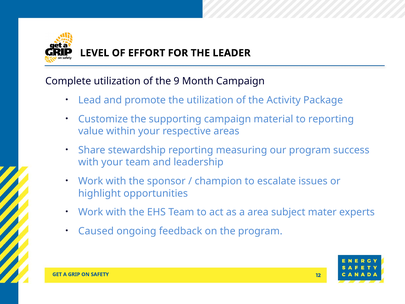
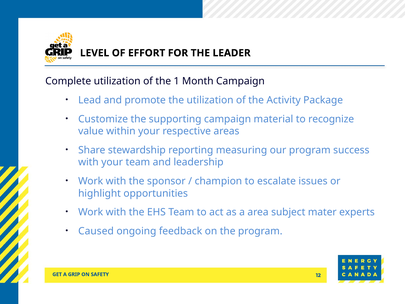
9: 9 -> 1
to reporting: reporting -> recognize
